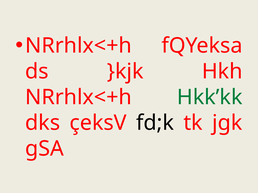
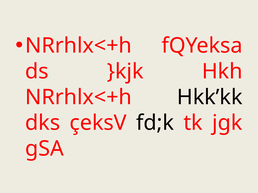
Hkk’kk colour: green -> black
